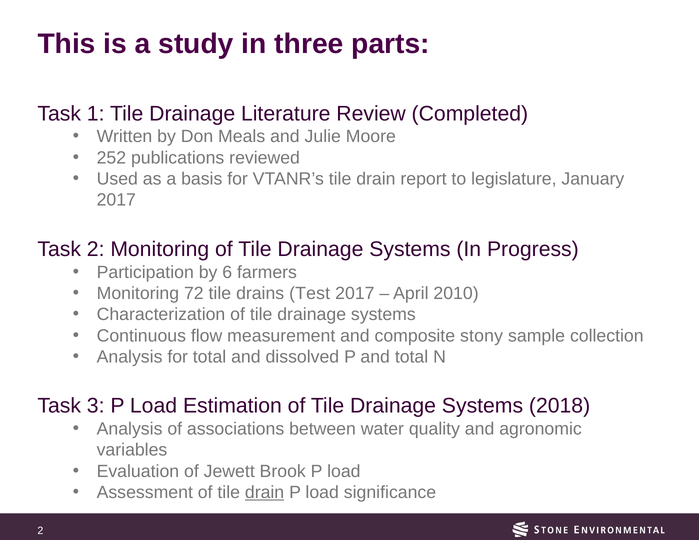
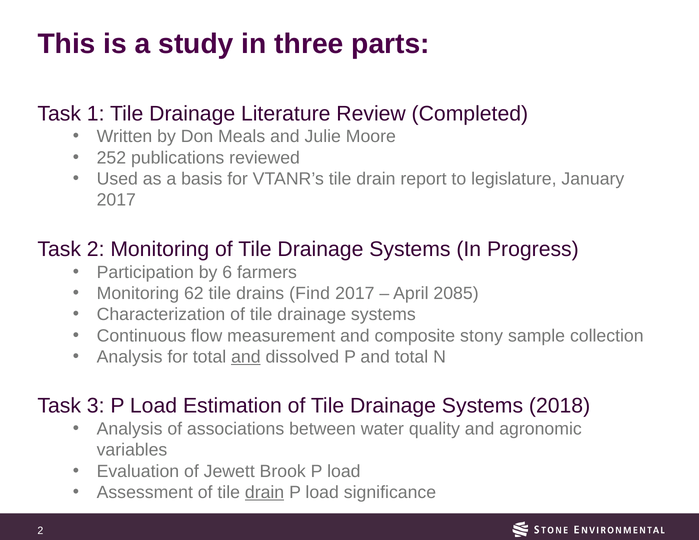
72: 72 -> 62
Test: Test -> Find
2010: 2010 -> 2085
and at (246, 357) underline: none -> present
